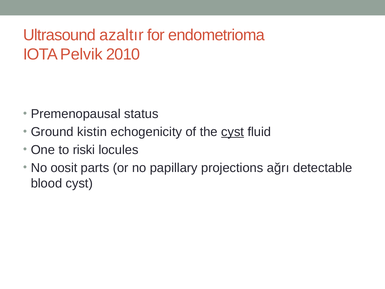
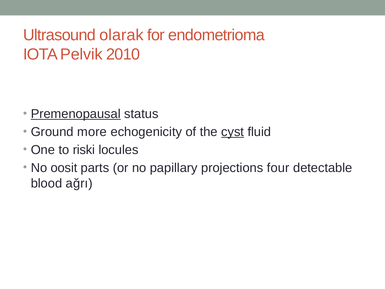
azaltır: azaltır -> olarak
Premenopausal underline: none -> present
kistin: kistin -> more
ağrı: ağrı -> four
blood cyst: cyst -> ağrı
